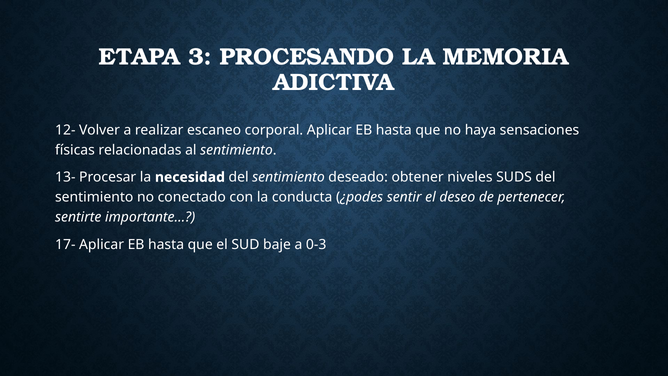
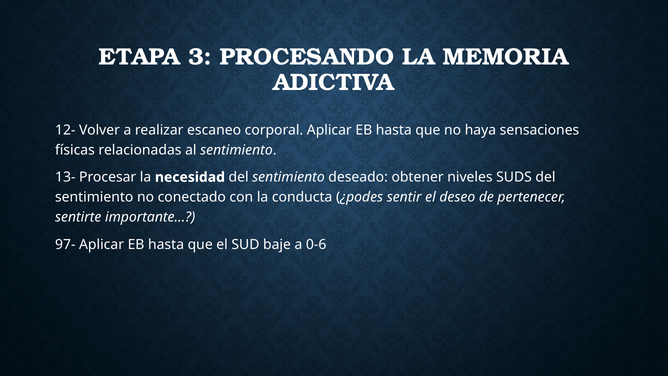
17-: 17- -> 97-
0-3: 0-3 -> 0-6
